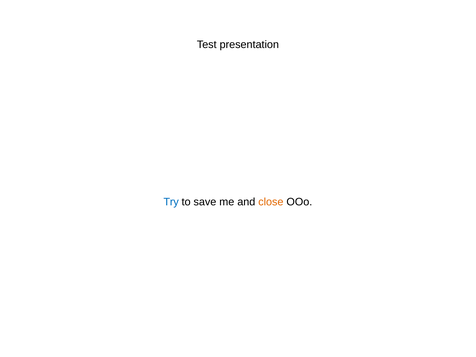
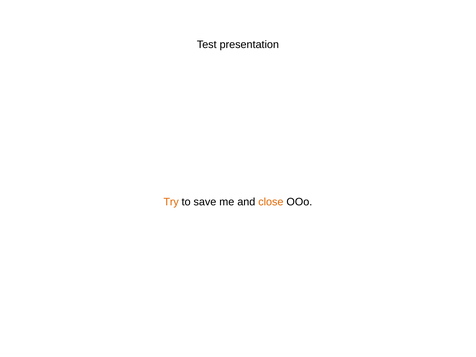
Try colour: blue -> orange
